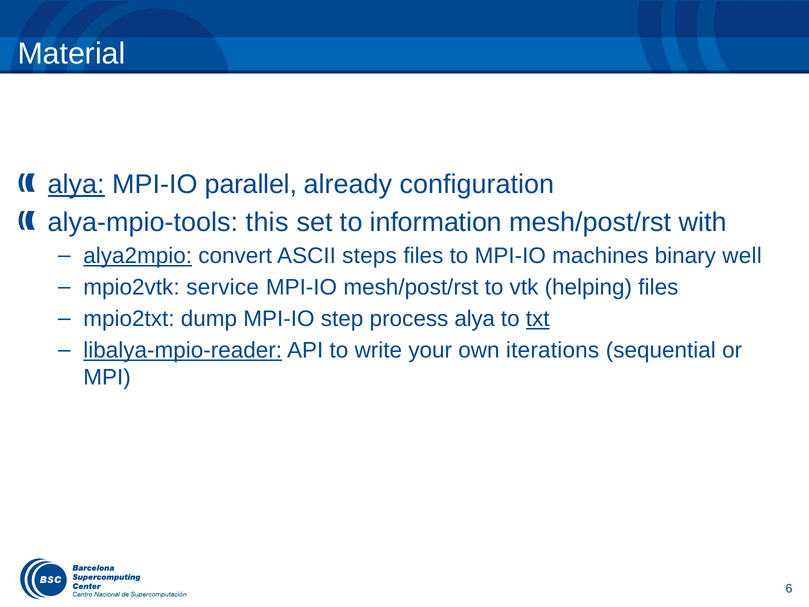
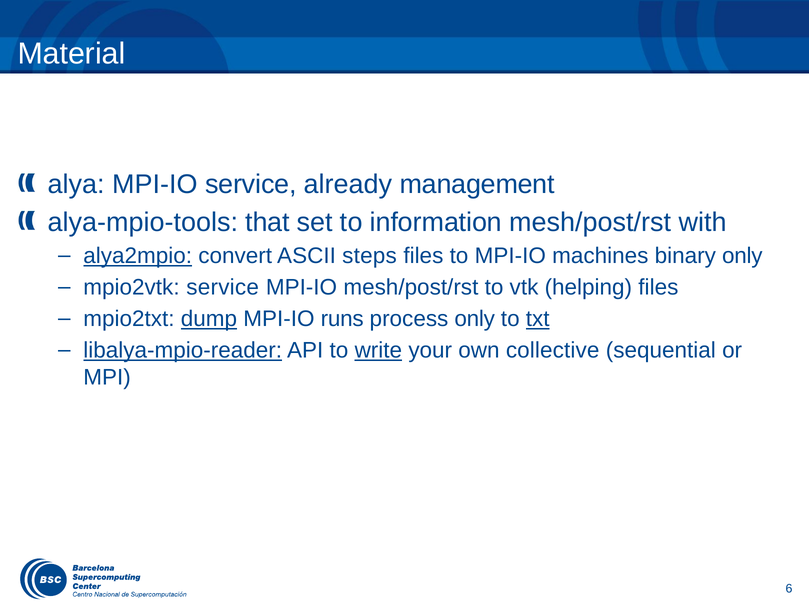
alya at (76, 184) underline: present -> none
MPI-IO parallel: parallel -> service
configuration: configuration -> management
this: this -> that
binary well: well -> only
dump underline: none -> present
step: step -> runs
process alya: alya -> only
write underline: none -> present
iterations: iterations -> collective
